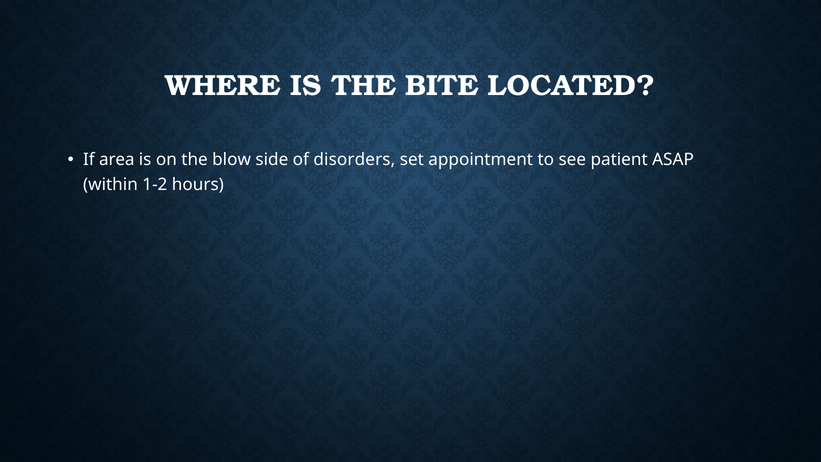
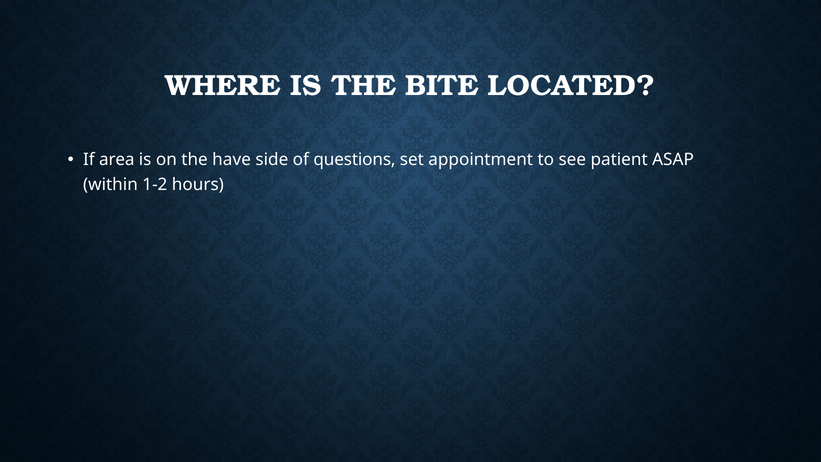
blow: blow -> have
disorders: disorders -> questions
